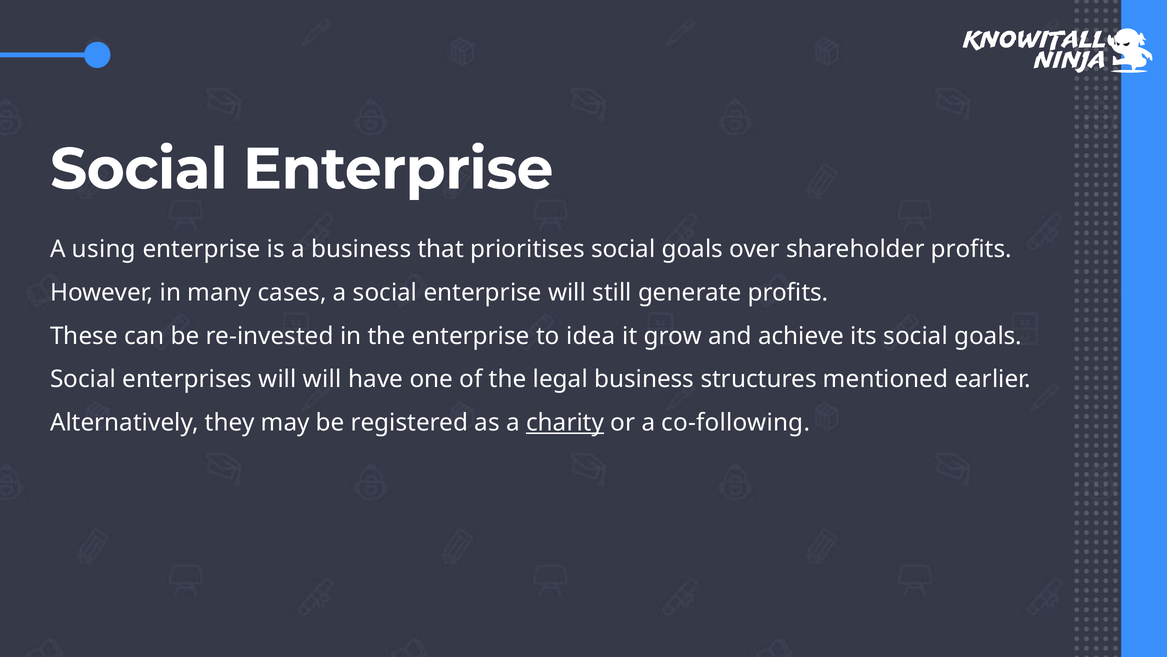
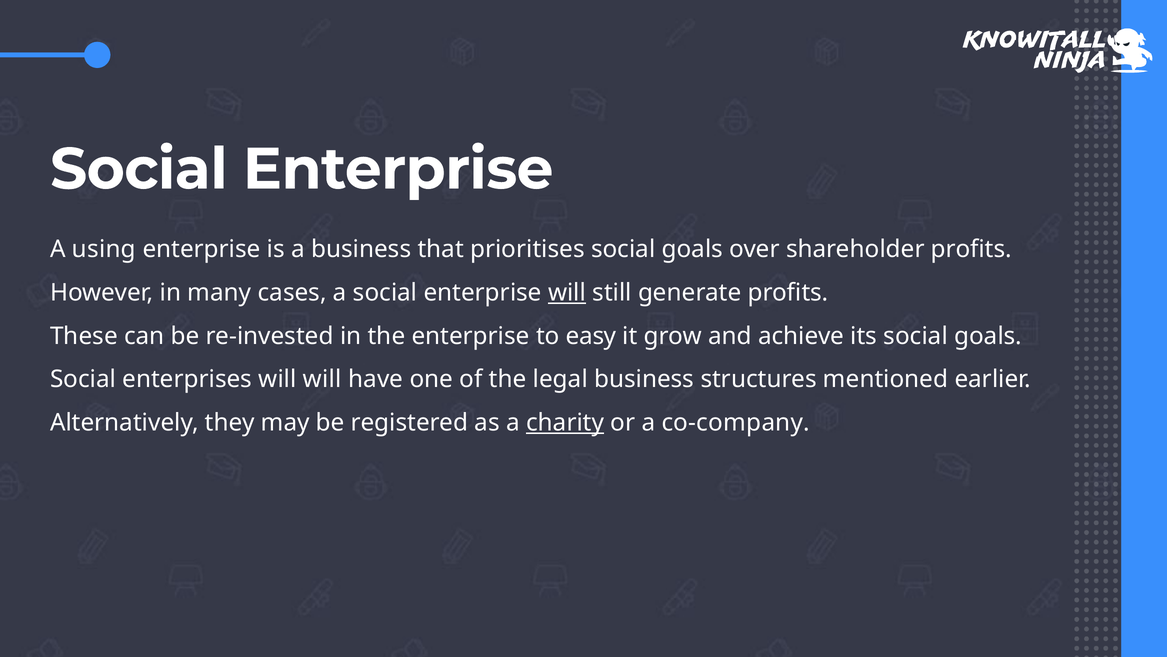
will at (567, 292) underline: none -> present
idea: idea -> easy
co-following: co-following -> co-company
